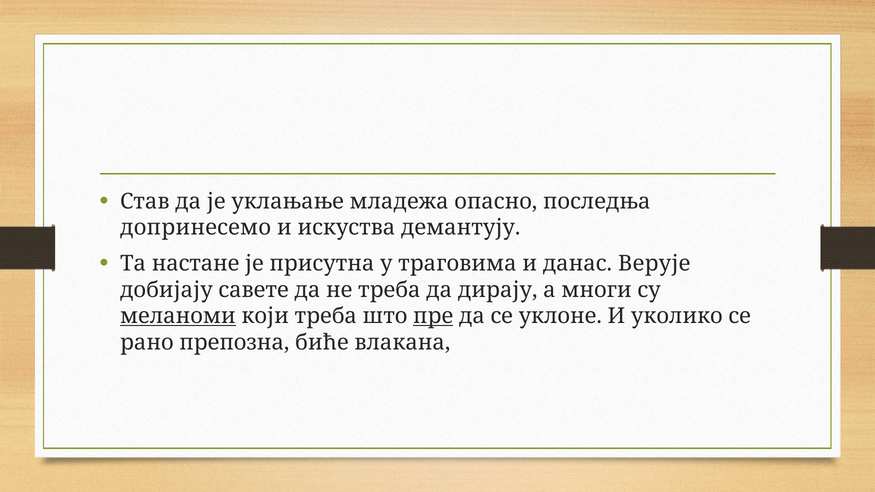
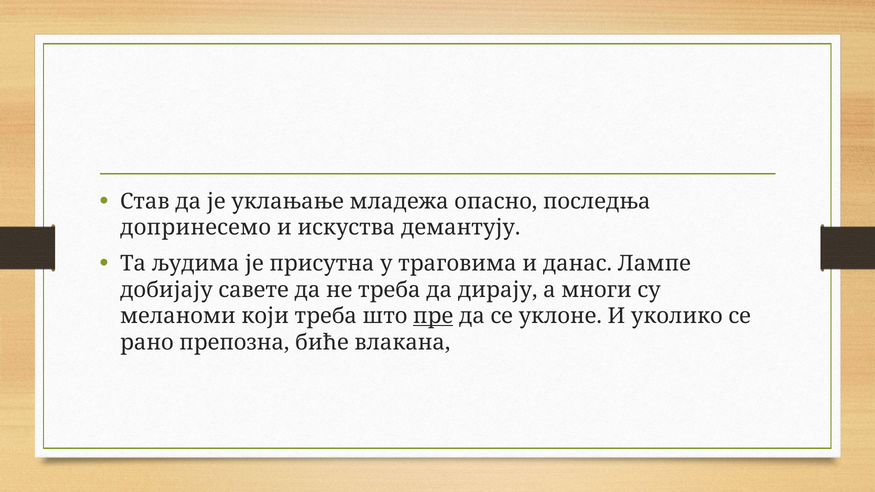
настане: настане -> људима
Верује: Верује -> Лампе
меланоми underline: present -> none
